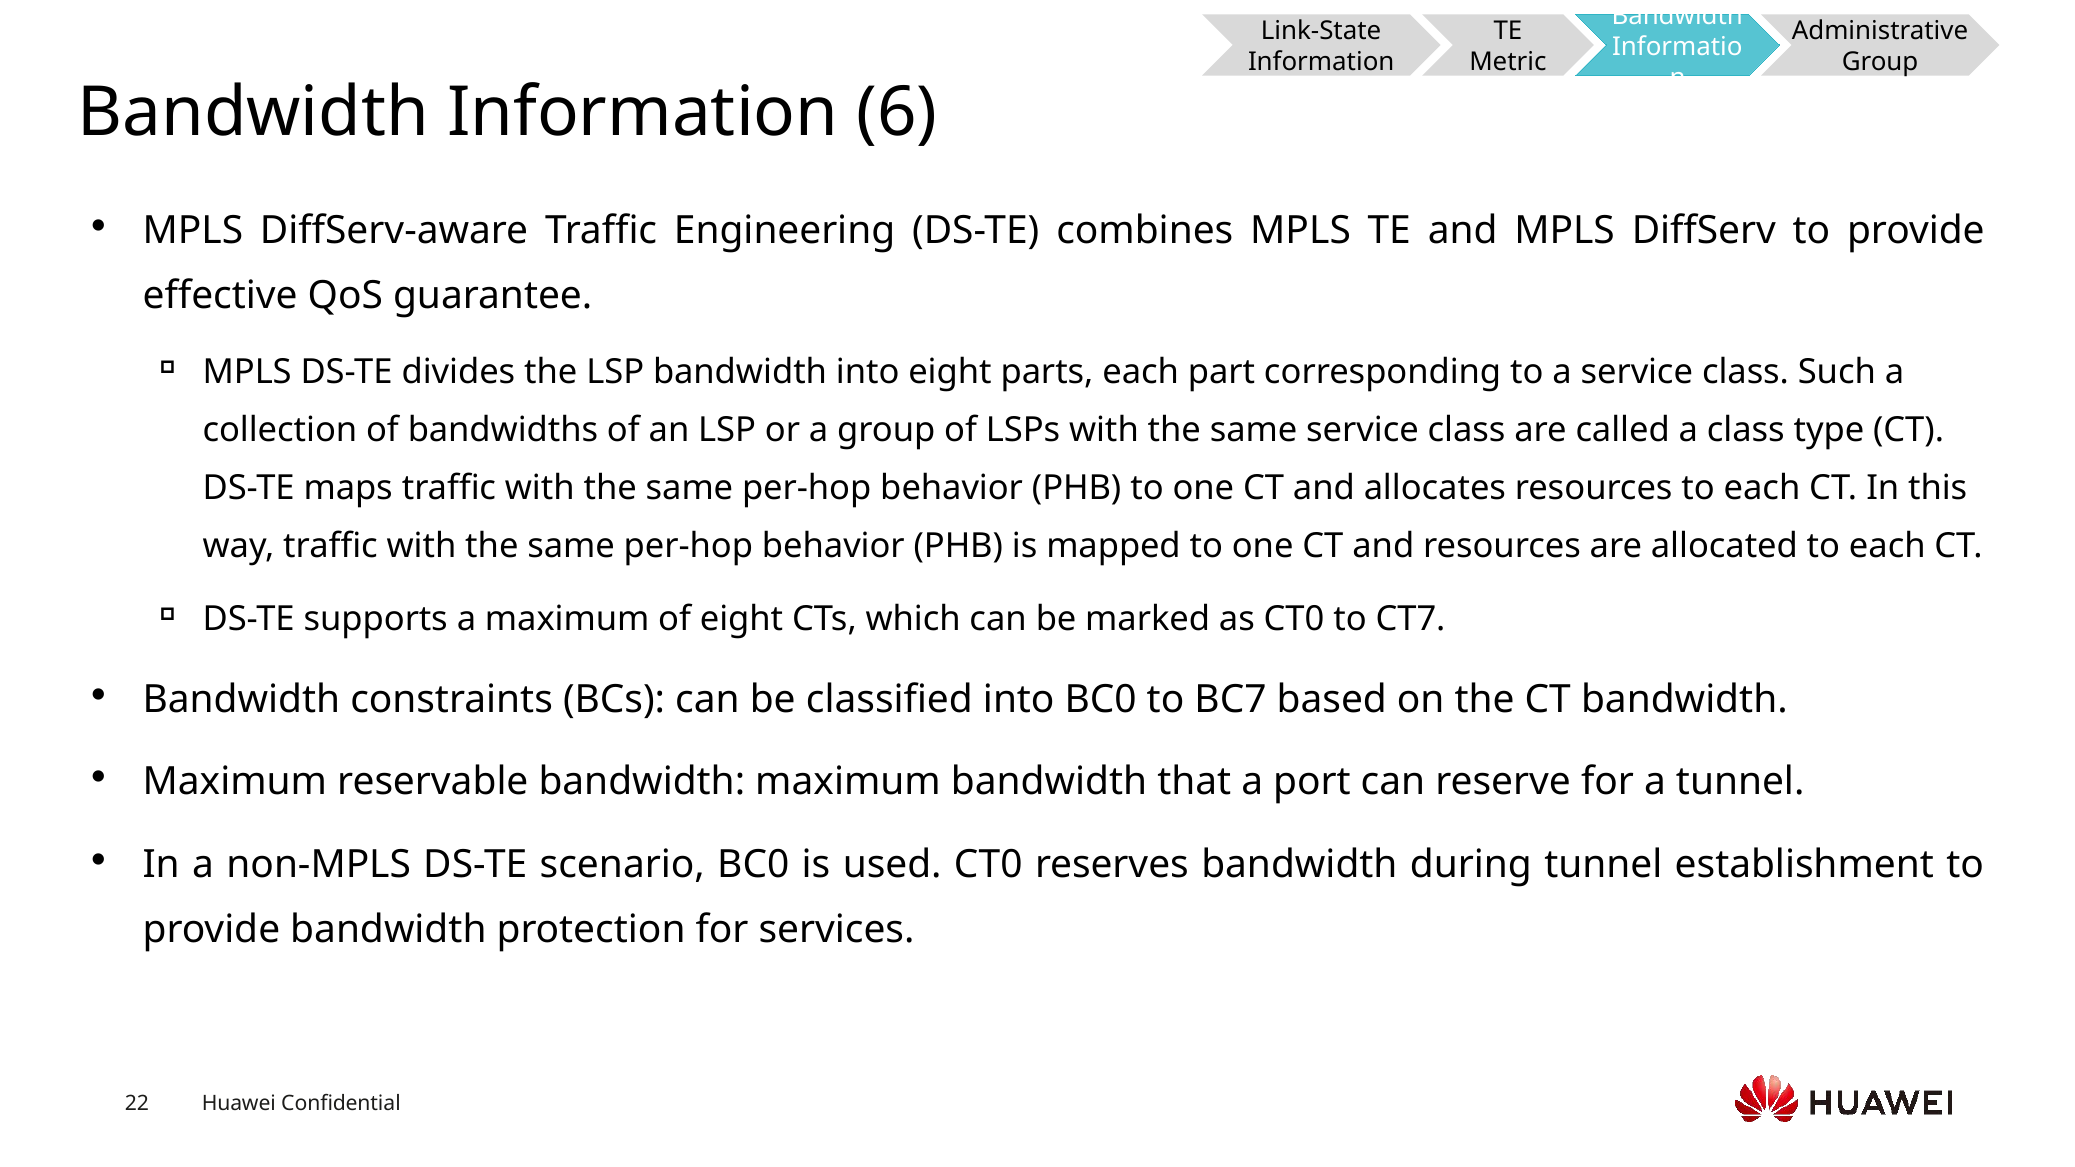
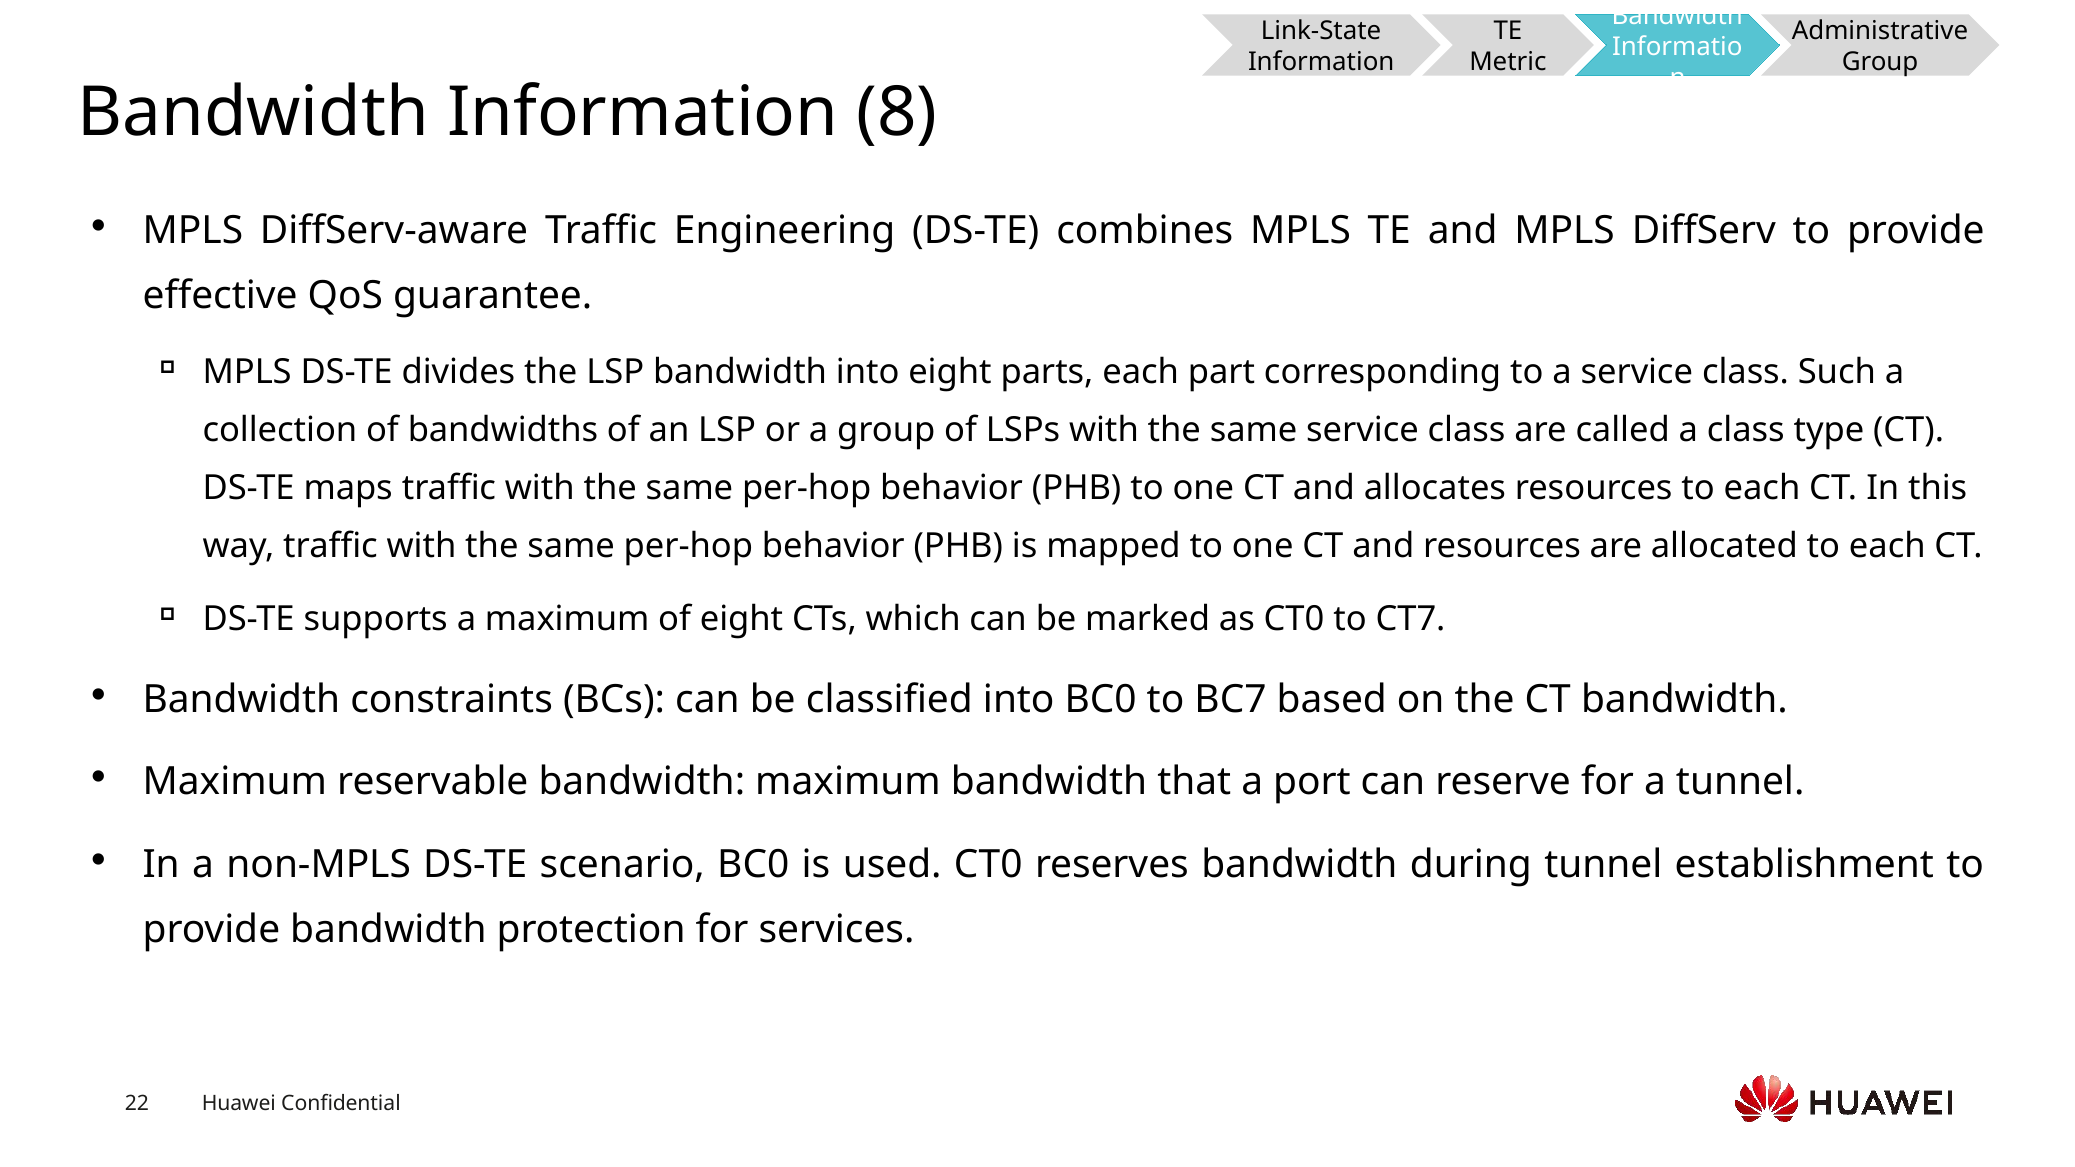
6: 6 -> 8
